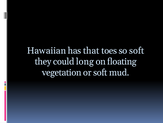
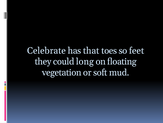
Hawaiian: Hawaiian -> Celebrate
so soft: soft -> feet
